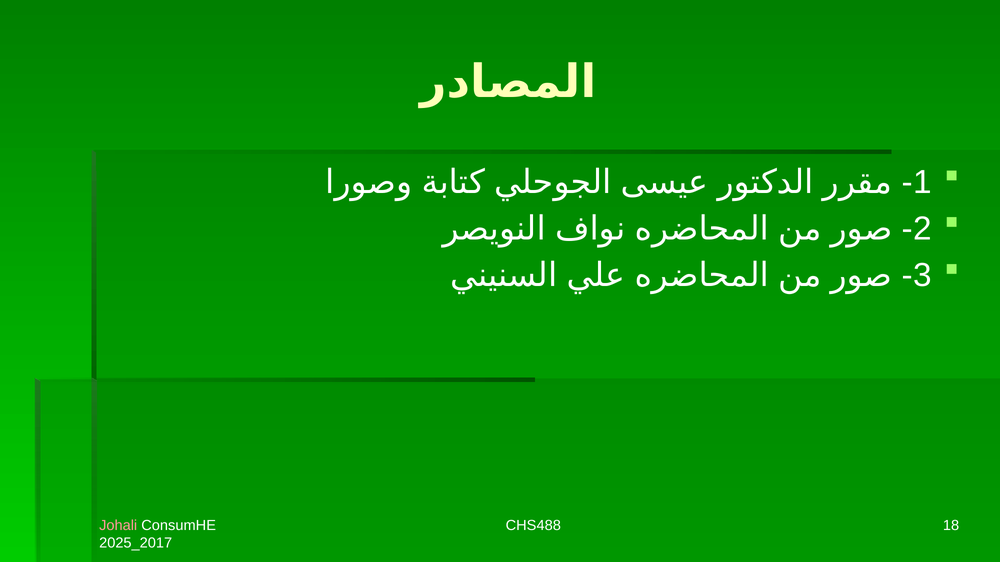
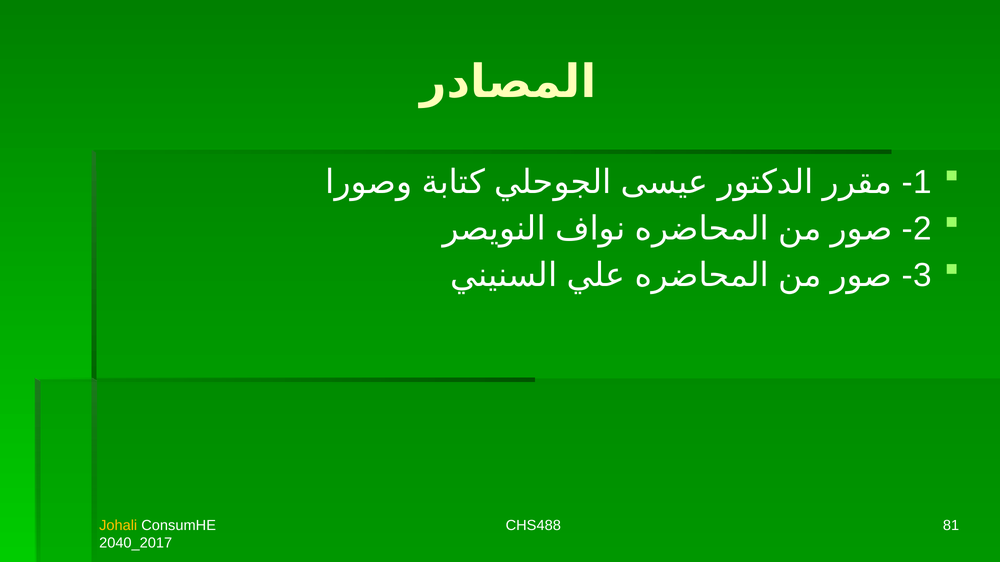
Johali colour: pink -> yellow
18: 18 -> 81
2025_2017: 2025_2017 -> 2040_2017
